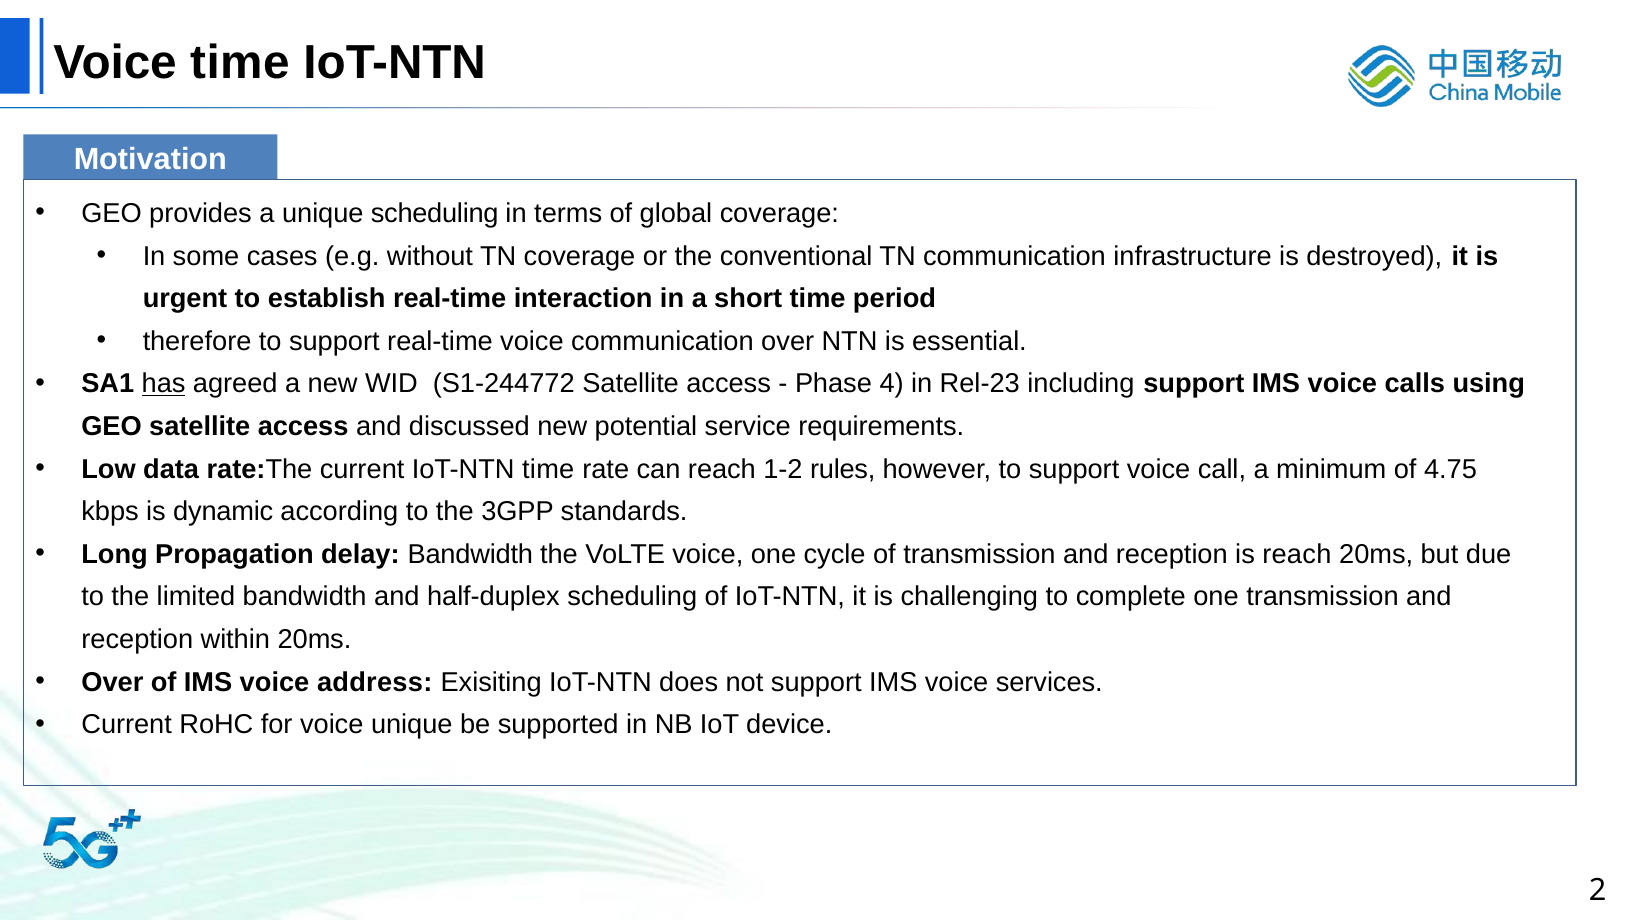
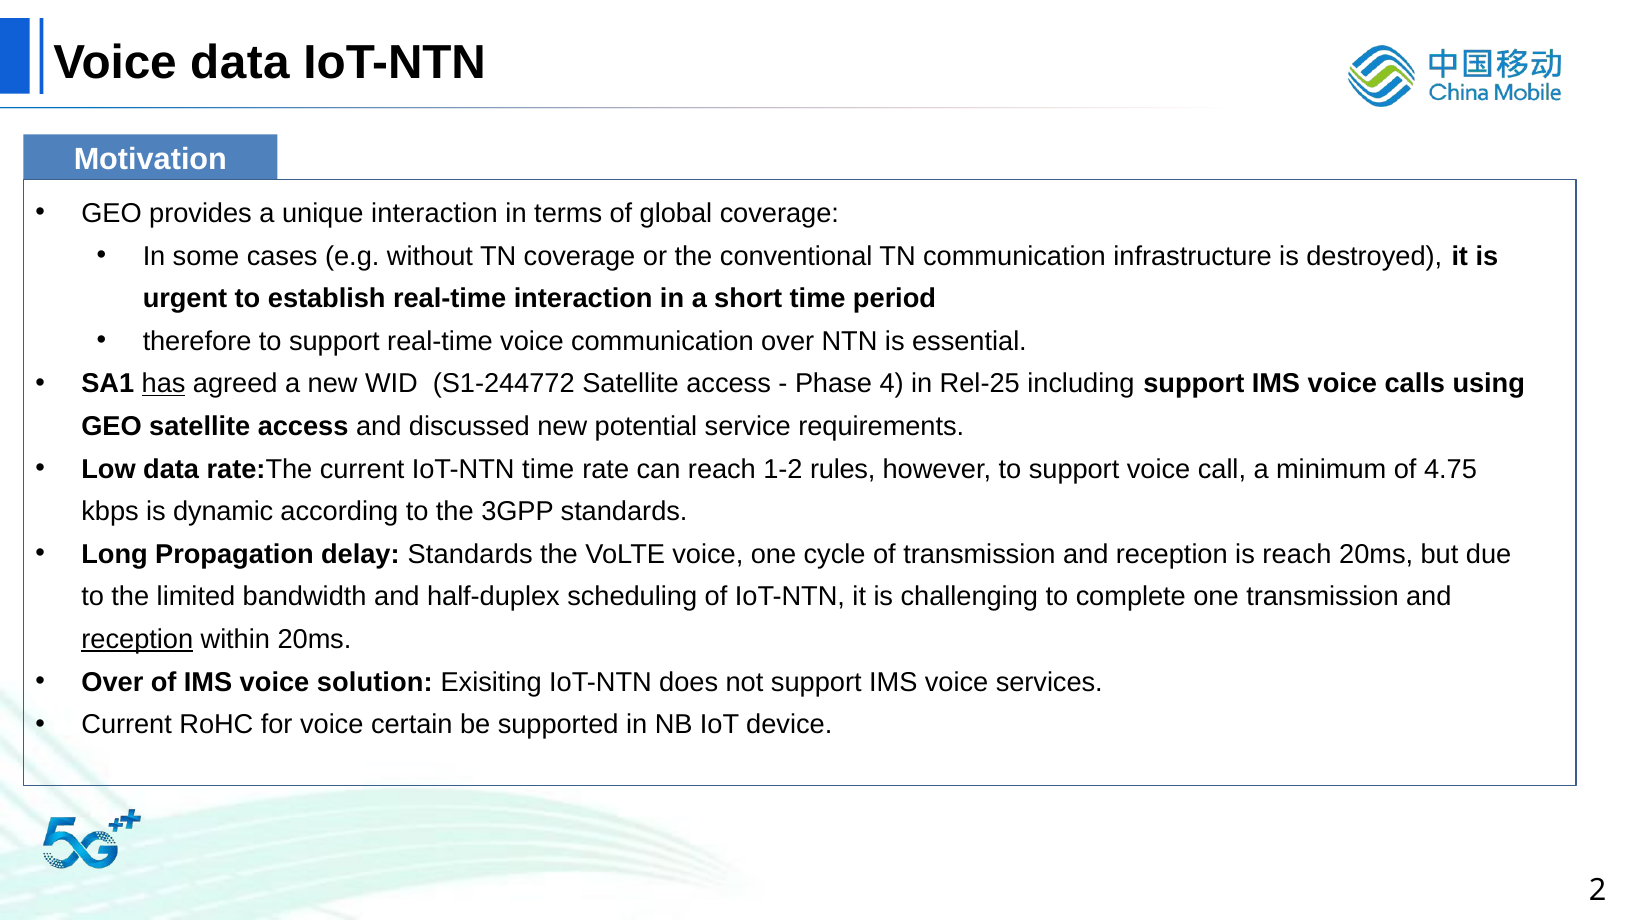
Voice time: time -> data
unique scheduling: scheduling -> interaction
Rel-23: Rel-23 -> Rel-25
delay Bandwidth: Bandwidth -> Standards
reception at (137, 639) underline: none -> present
address: address -> solution
voice unique: unique -> certain
